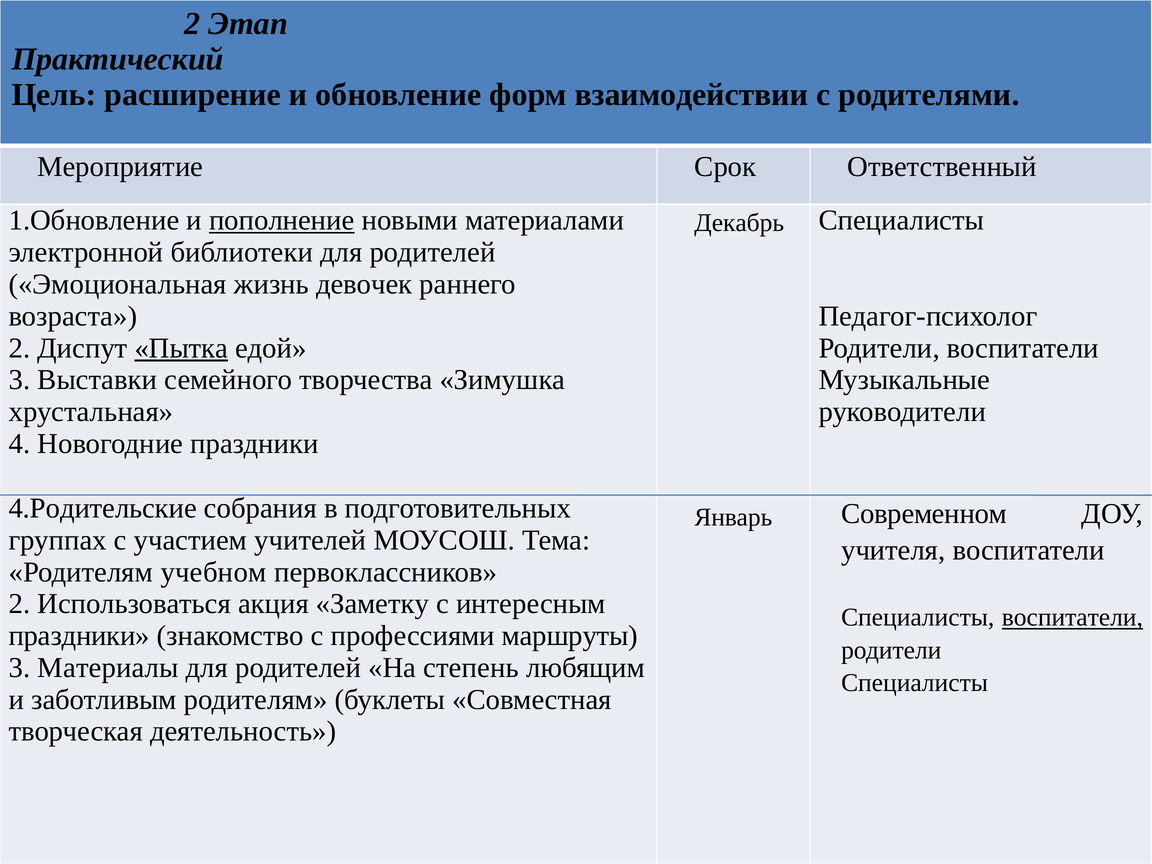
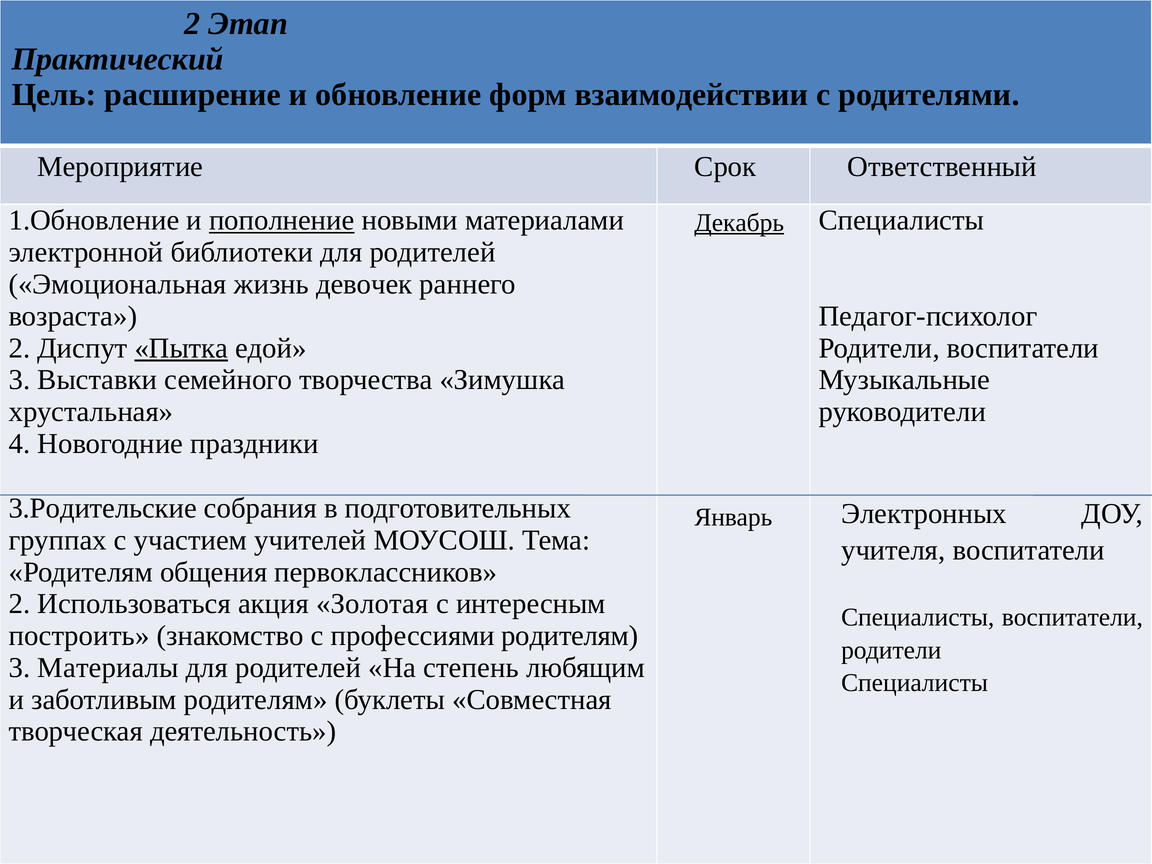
Декабрь underline: none -> present
4.Родительские: 4.Родительские -> 3.Родительские
Современном: Современном -> Электронных
учебном: учебном -> общения
Заметку: Заметку -> Золотая
воспитатели at (1072, 618) underline: present -> none
праздники at (79, 636): праздники -> построить
профессиями маршруты: маршруты -> родителям
